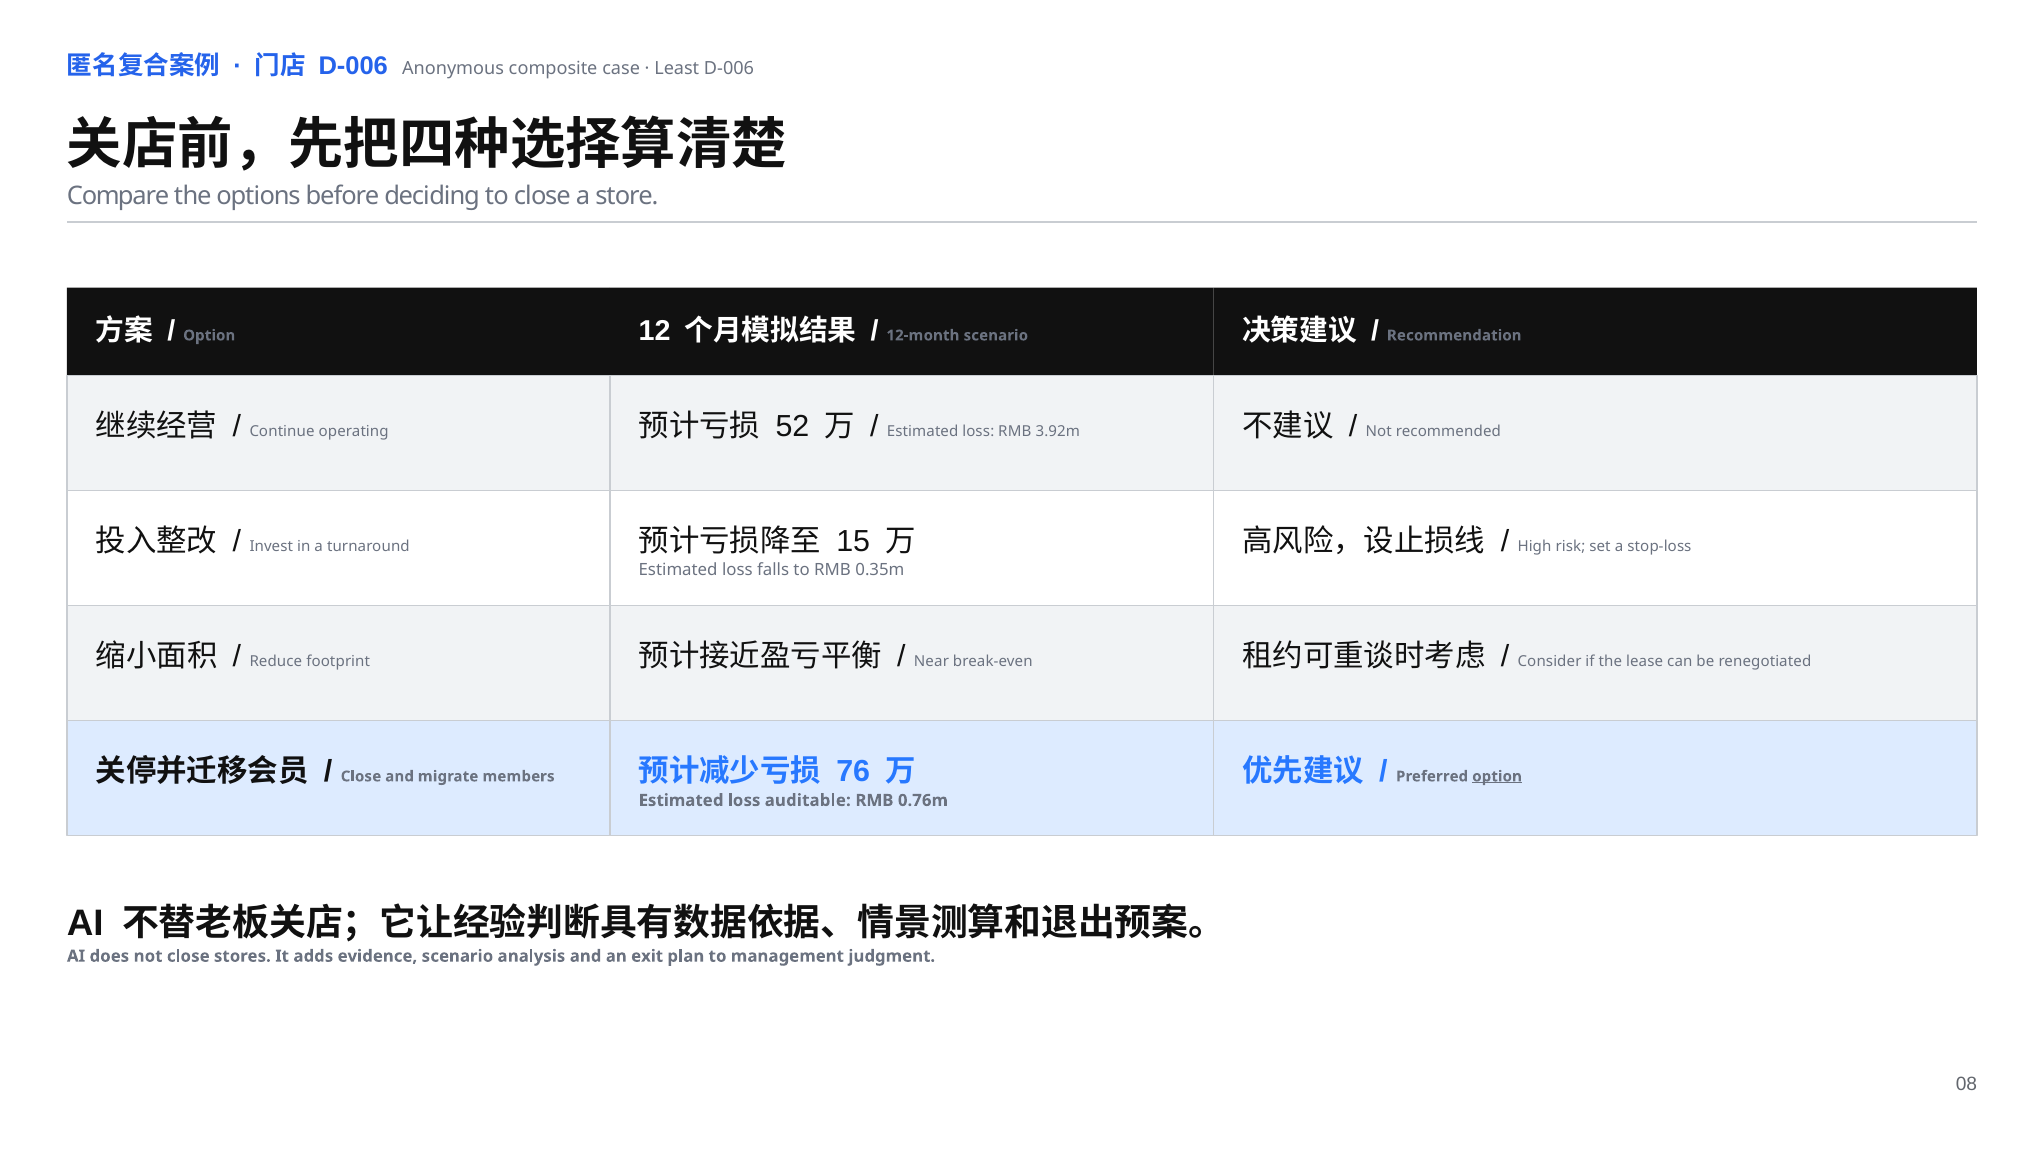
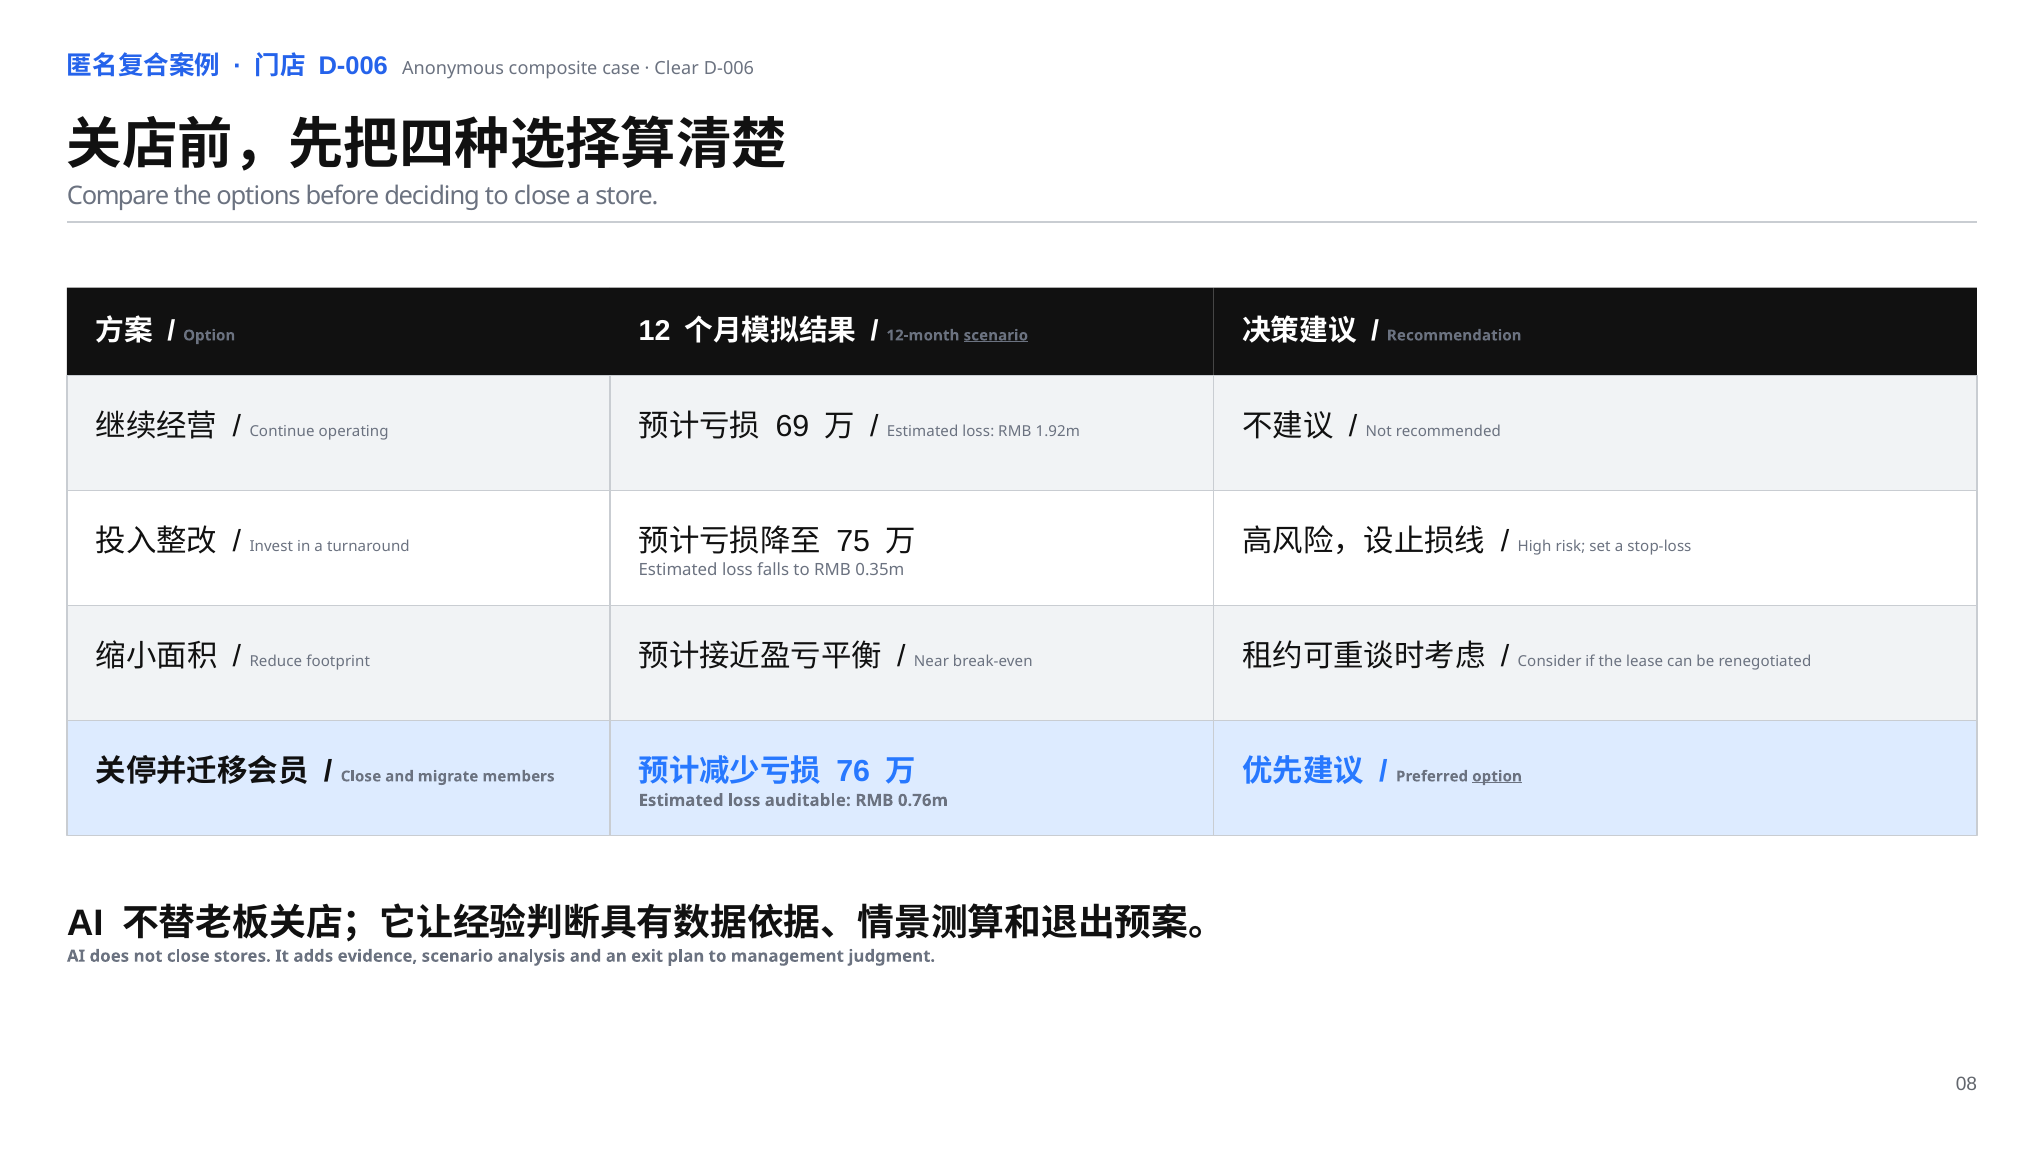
Least: Least -> Clear
scenario at (996, 335) underline: none -> present
52: 52 -> 69
3.92m: 3.92m -> 1.92m
15: 15 -> 75
